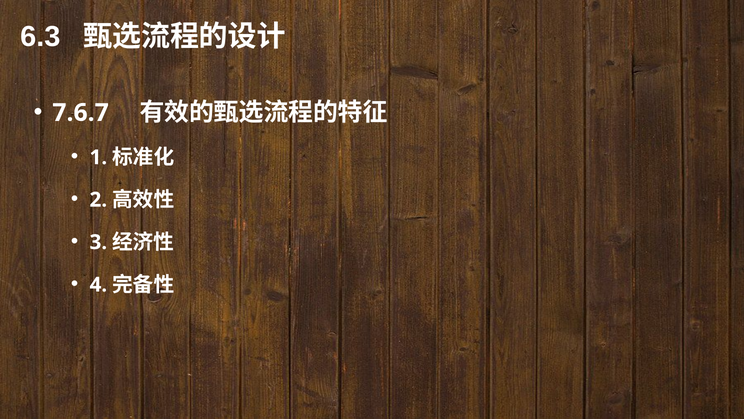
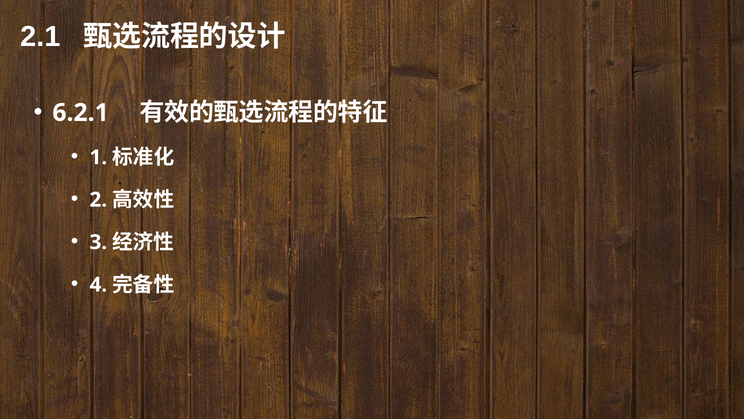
6.3: 6.3 -> 2.1
7.6.7: 7.6.7 -> 6.2.1
